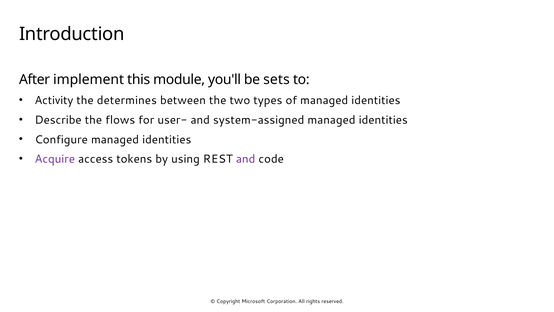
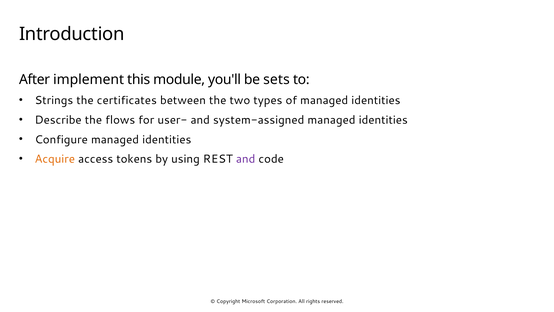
Activity: Activity -> Strings
determines: determines -> certificates
Acquire colour: purple -> orange
